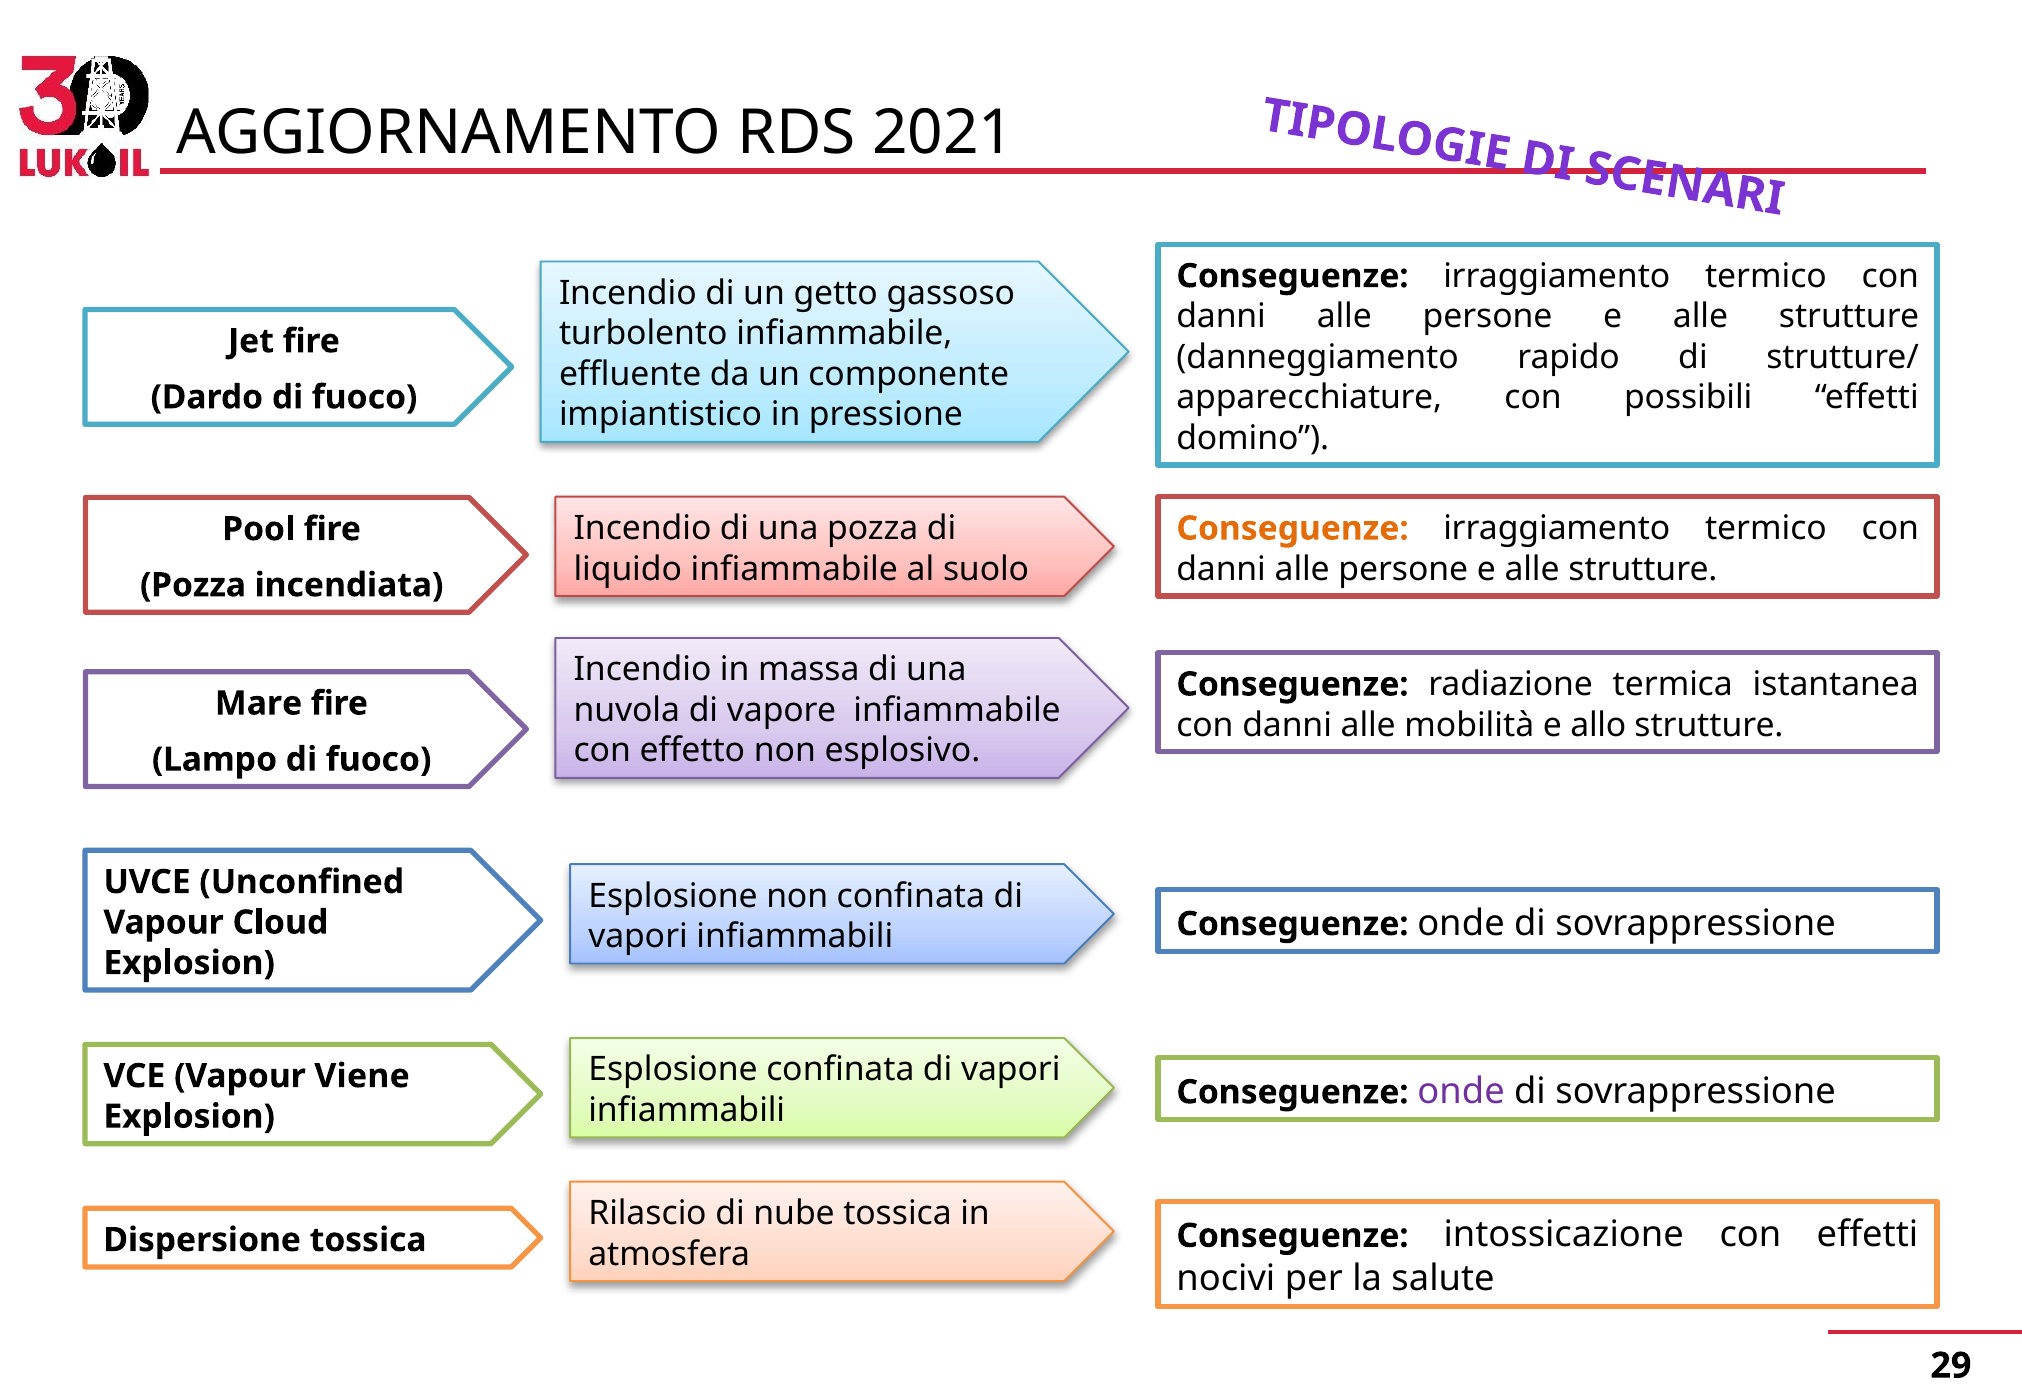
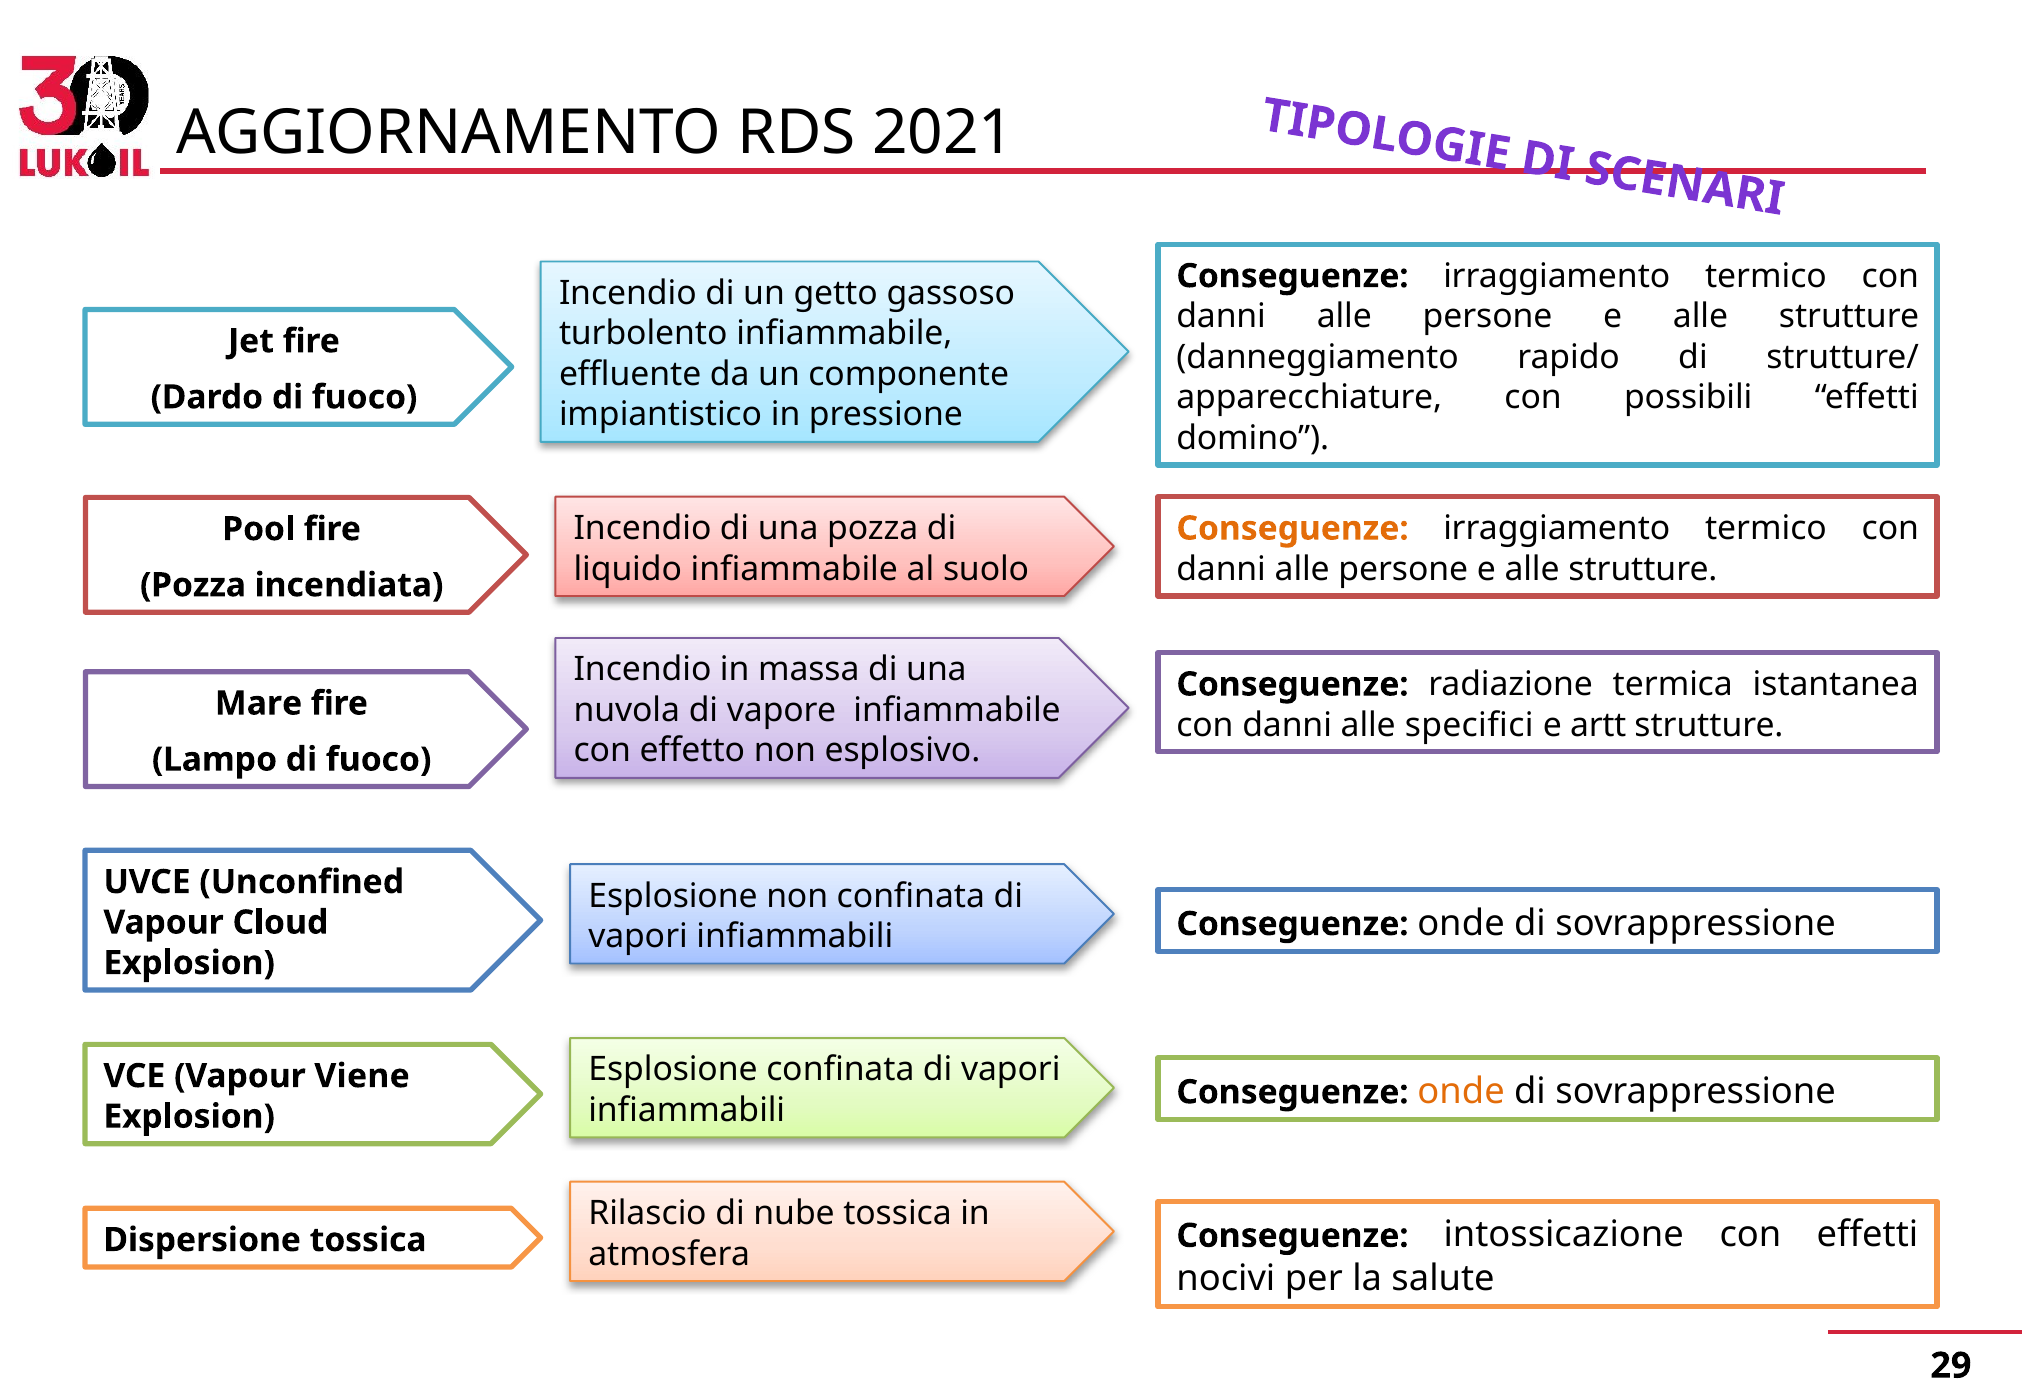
mobilità: mobilità -> specifici
allo: allo -> artt
onde at (1461, 1091) colour: purple -> orange
